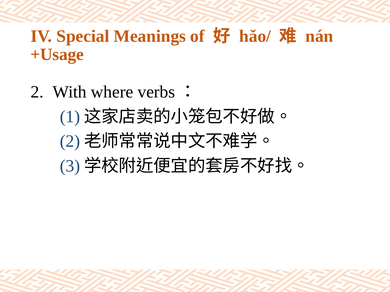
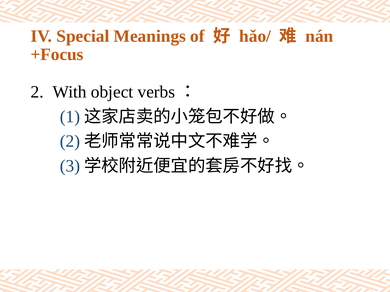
+Usage: +Usage -> +Focus
where: where -> object
